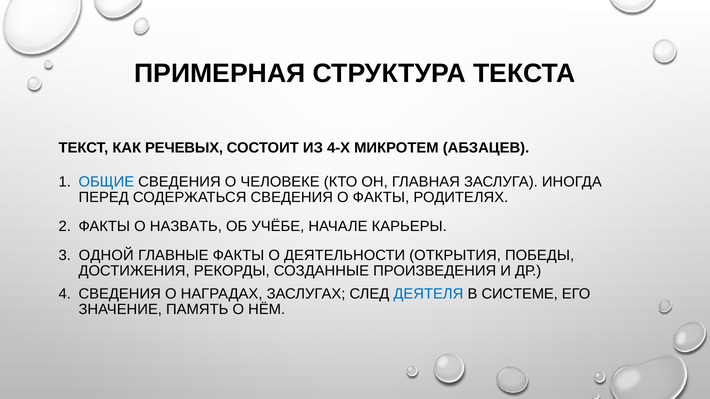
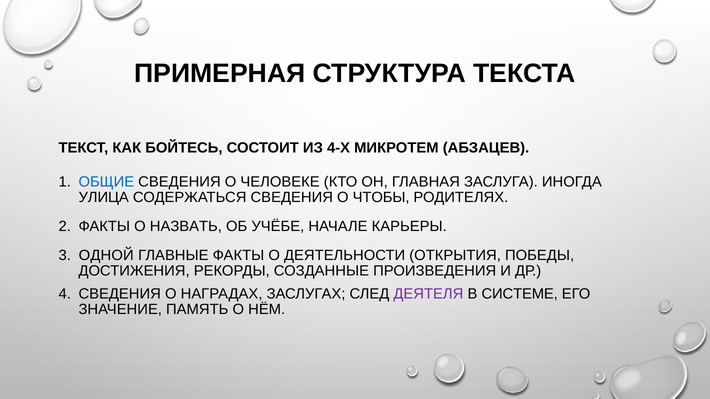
РЕЧЕВЫХ: РЕЧЕВЫХ -> БОЙТЕСЬ
ПЕРЕД: ПЕРЕД -> УЛИЦА
О ФАКТЫ: ФАКТЫ -> ЧТОБЫ
ДЕЯТЕЛЯ colour: blue -> purple
